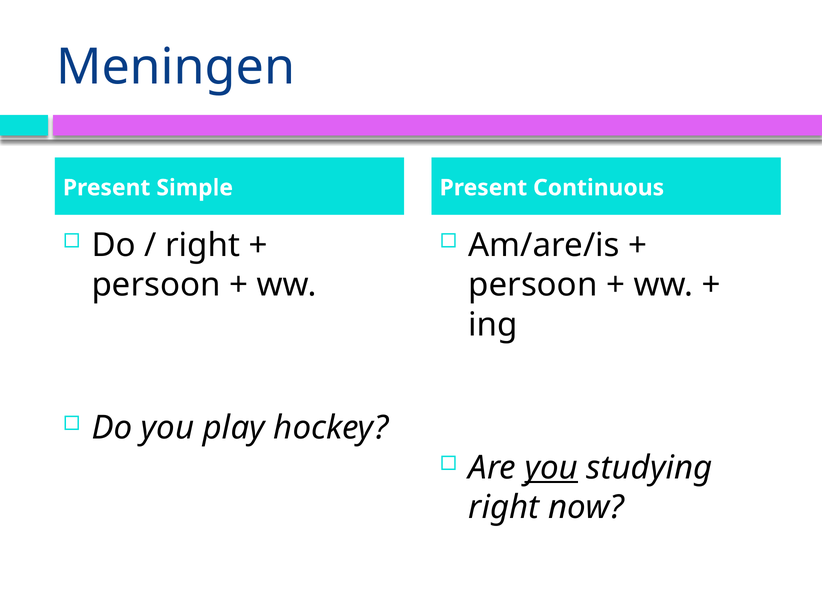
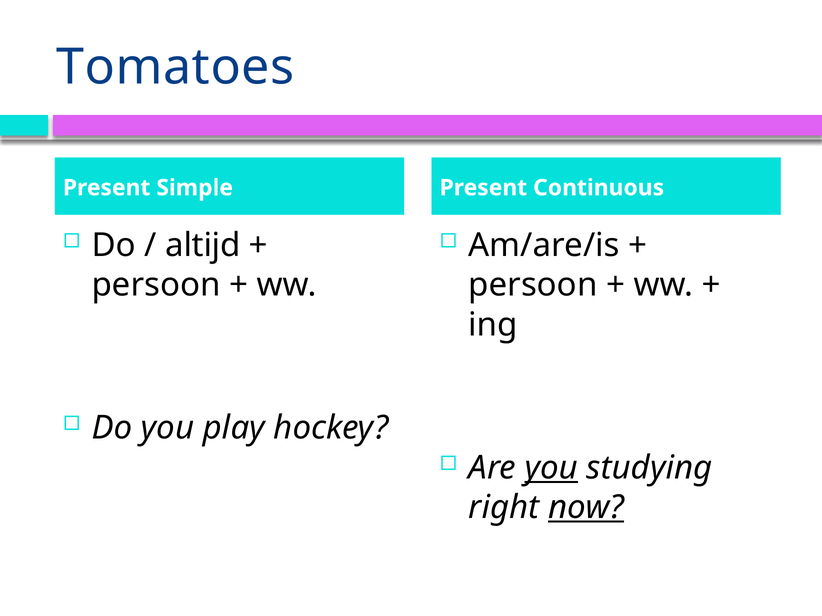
Meningen: Meningen -> Tomatoes
right at (203, 245): right -> altijd
now underline: none -> present
